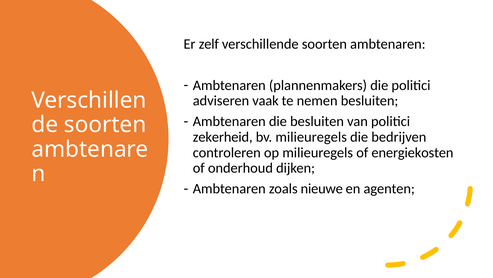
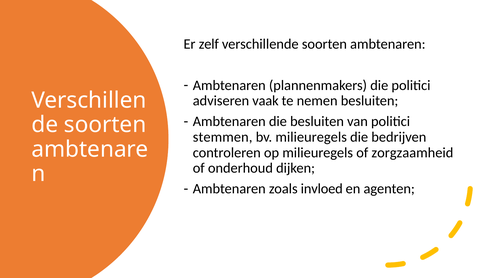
zekerheid: zekerheid -> stemmen
energiekosten: energiekosten -> zorgzaamheid
nieuwe: nieuwe -> invloed
